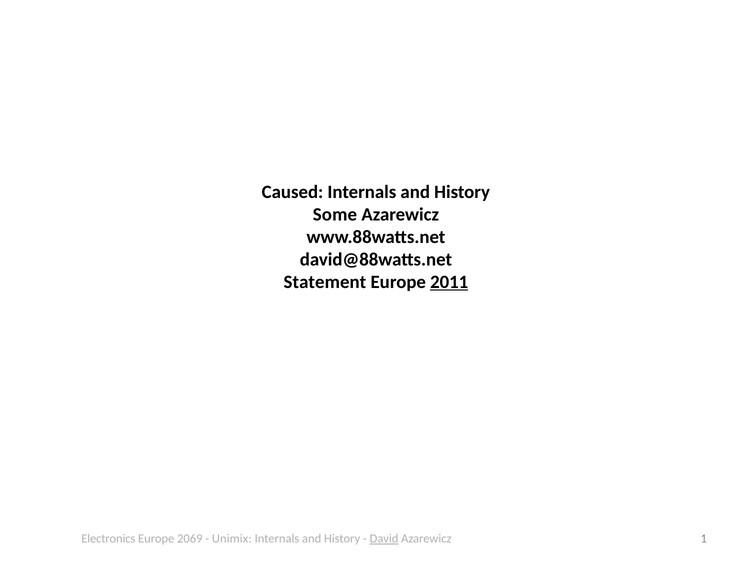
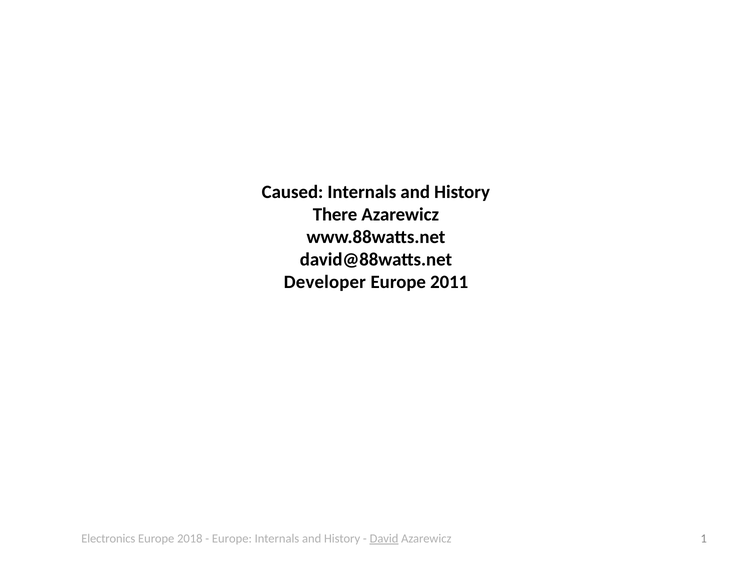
Some: Some -> There
Statement: Statement -> Developer
2011 underline: present -> none
2069: 2069 -> 2018
Unimix at (232, 538): Unimix -> Europe
